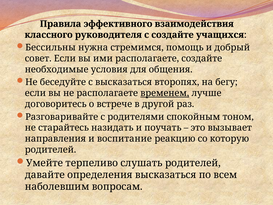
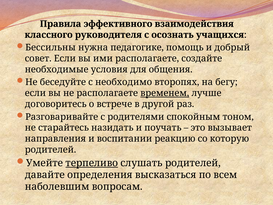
с создайте: создайте -> осознать
стремимся: стремимся -> педагогике
с высказаться: высказаться -> необходимо
воспитание: воспитание -> воспитании
терпеливо underline: none -> present
